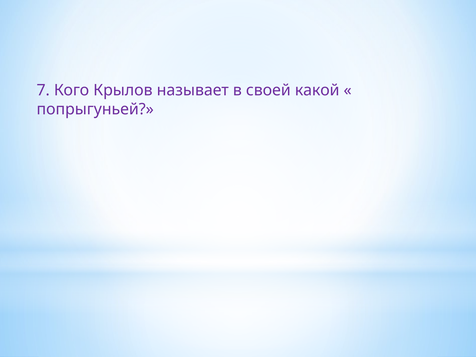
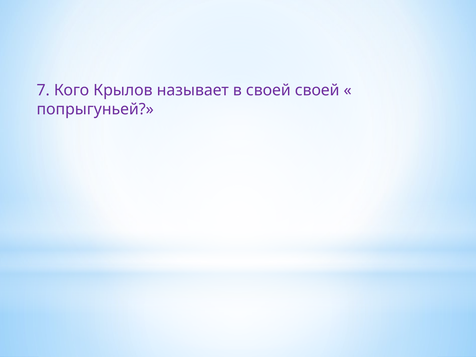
своей какой: какой -> своей
